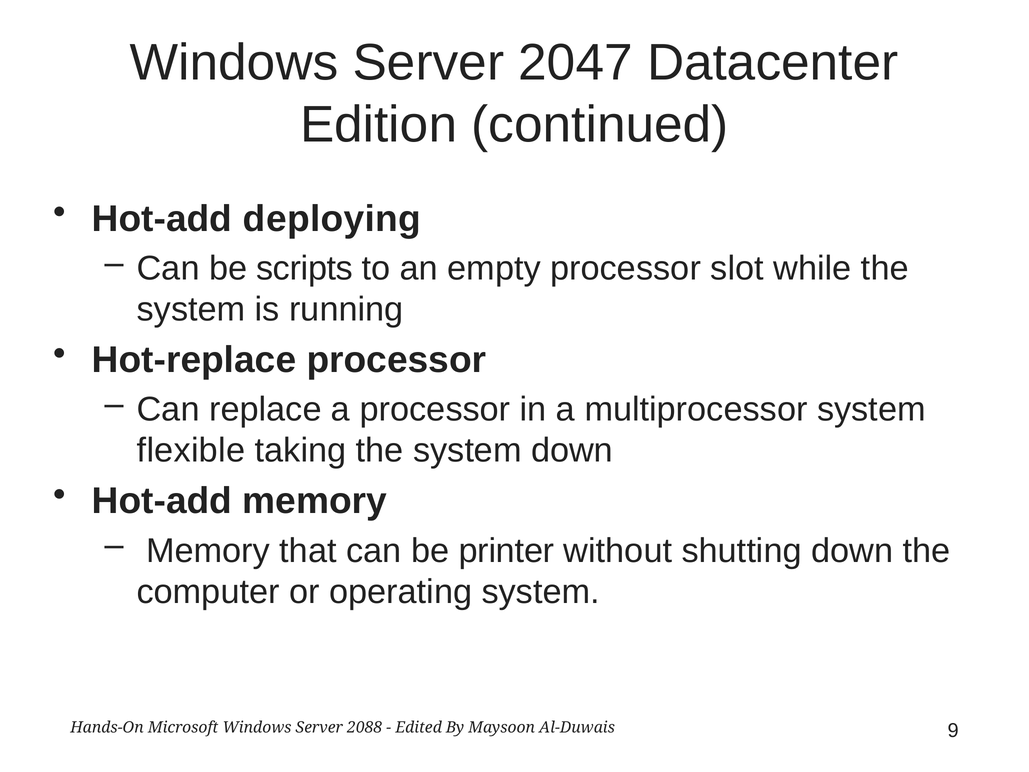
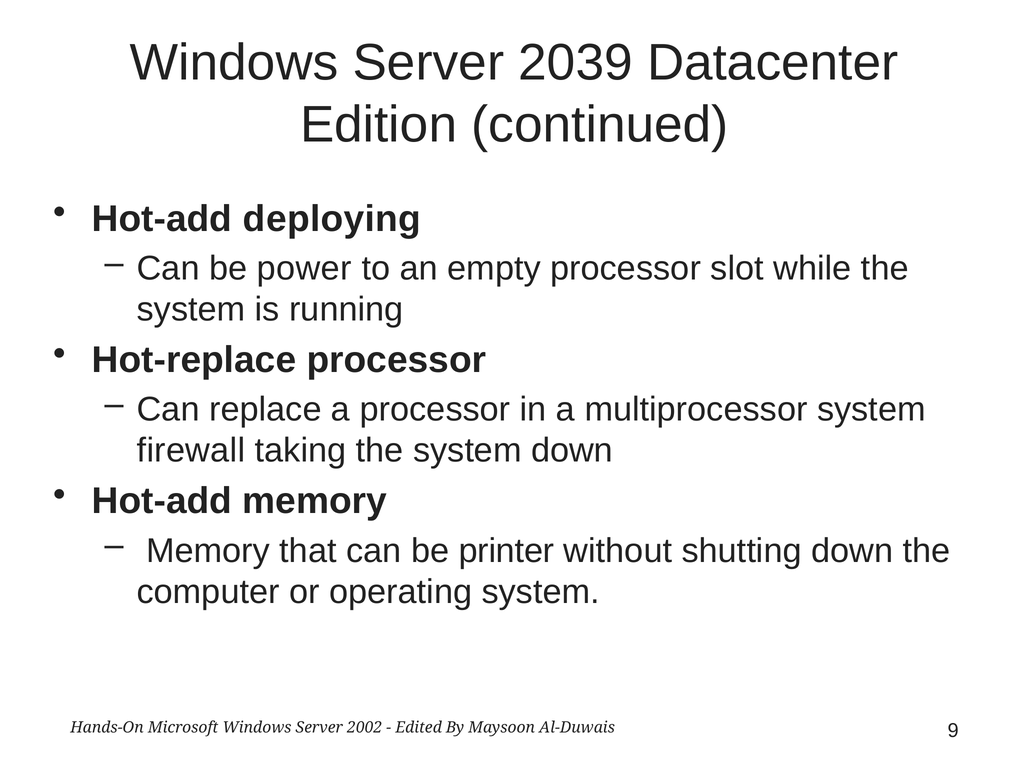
2047: 2047 -> 2039
scripts: scripts -> power
flexible: flexible -> firewall
2088: 2088 -> 2002
